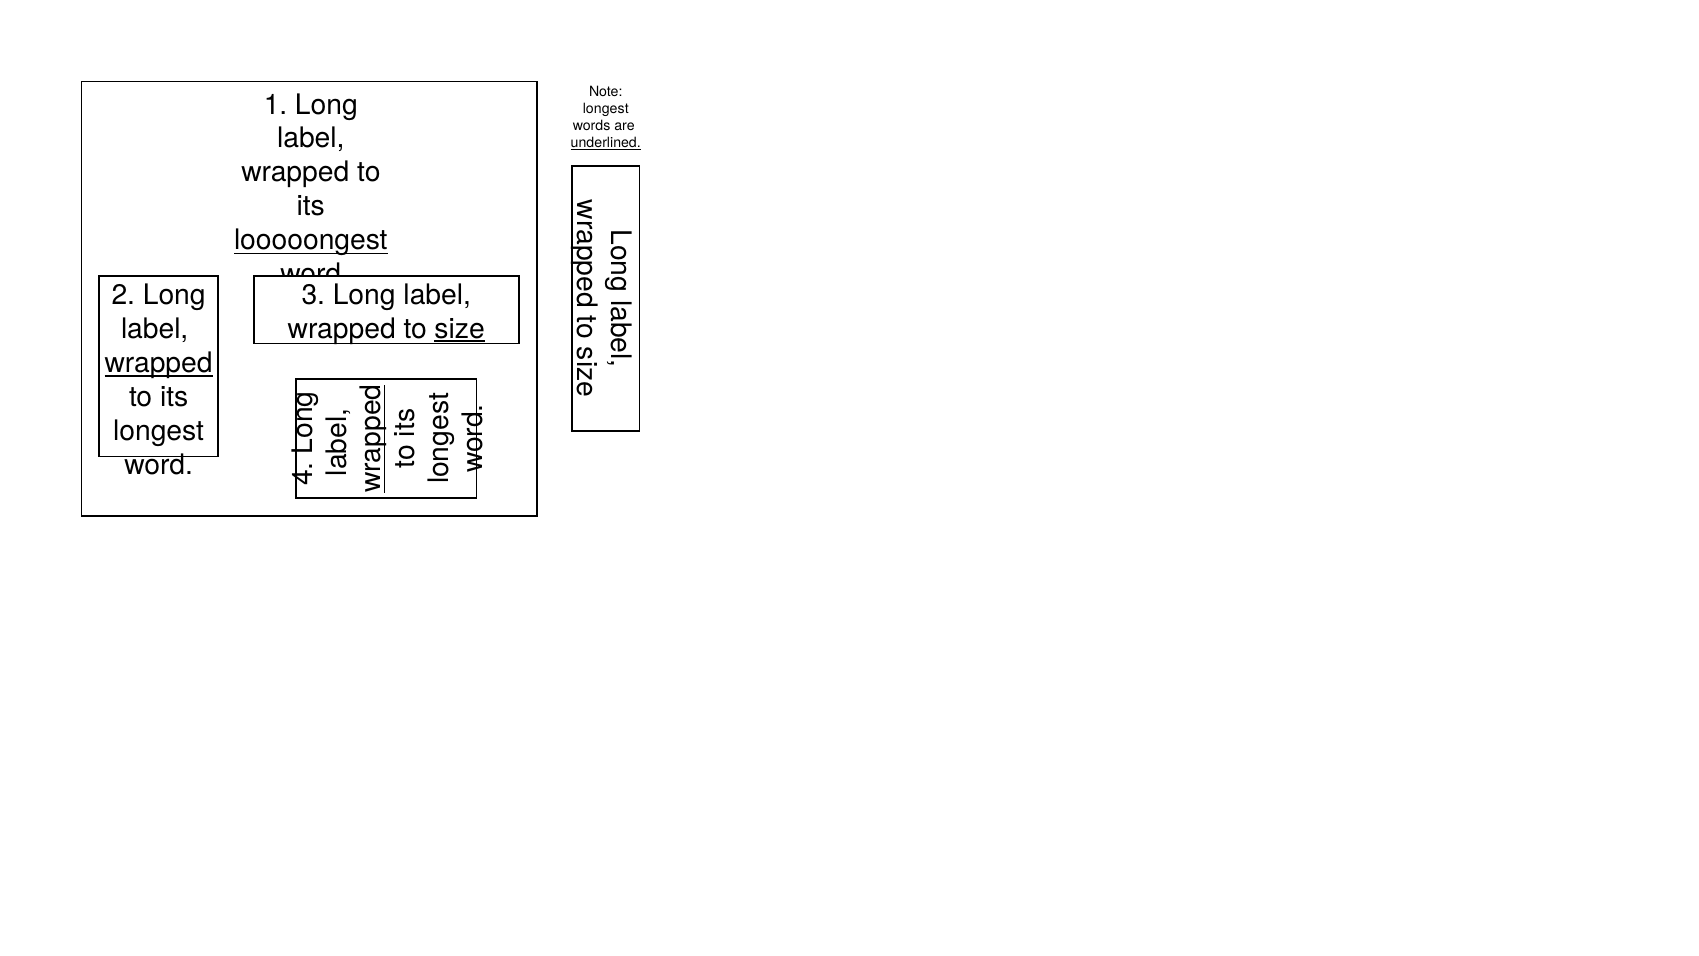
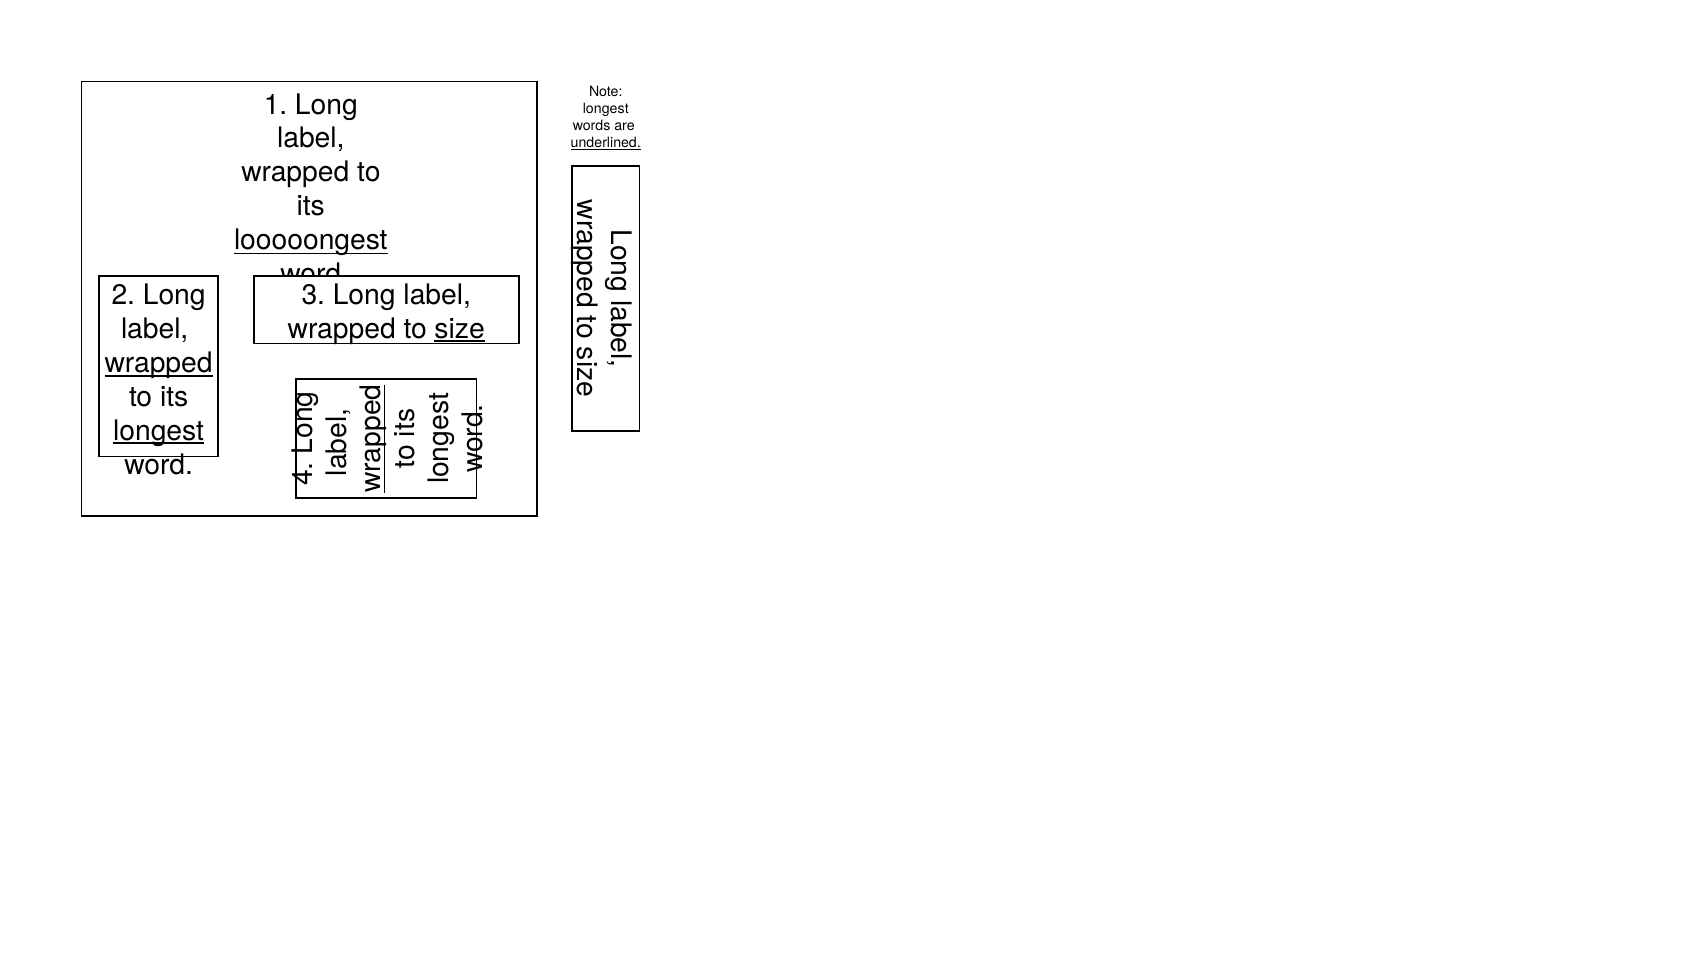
longest at (159, 431) underline: none -> present
